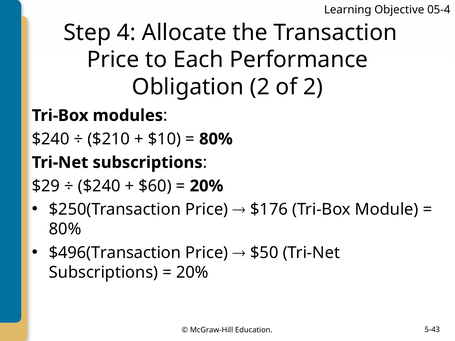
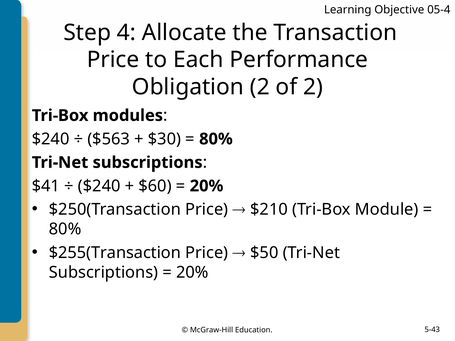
$210: $210 -> $563
$10: $10 -> $30
$29: $29 -> $41
$176: $176 -> $210
$496(Transaction: $496(Transaction -> $255(Transaction
